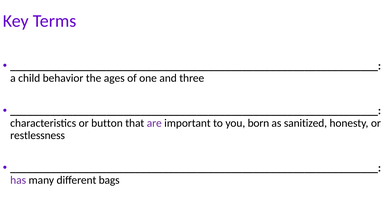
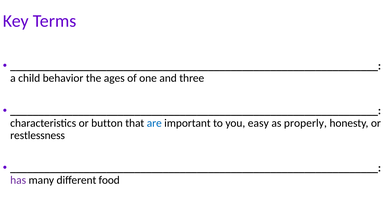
are colour: purple -> blue
born: born -> easy
sanitized: sanitized -> properly
bags: bags -> food
